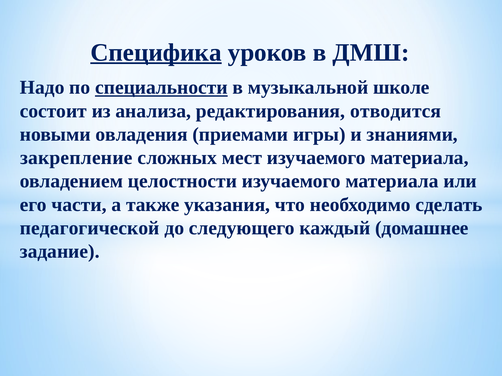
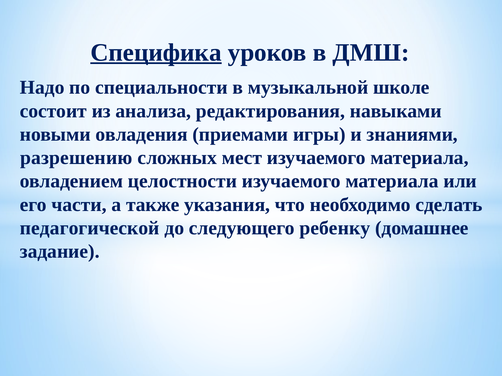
специальности underline: present -> none
отводится: отводится -> навыками
закрепление: закрепление -> разрешению
каждый: каждый -> ребенку
